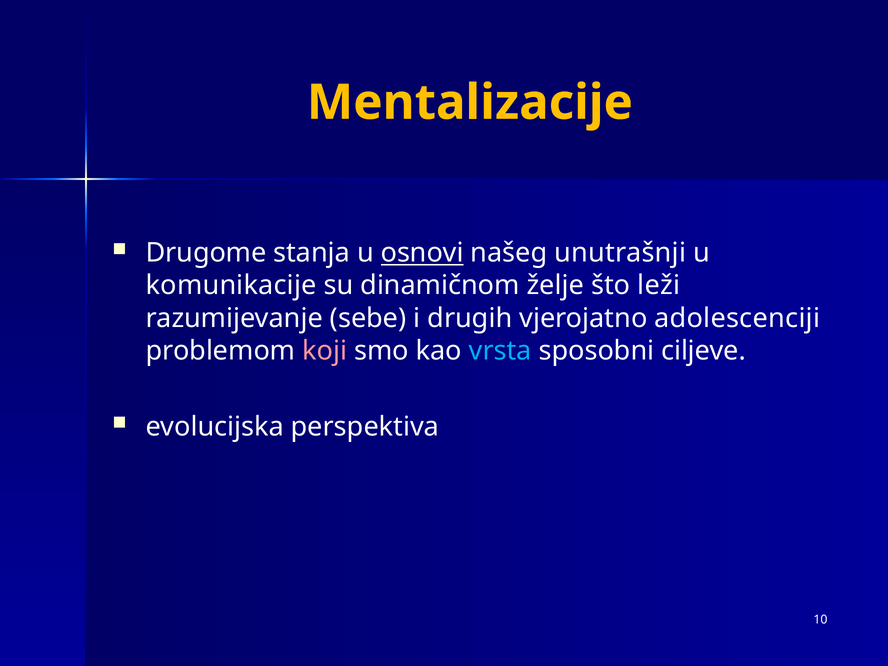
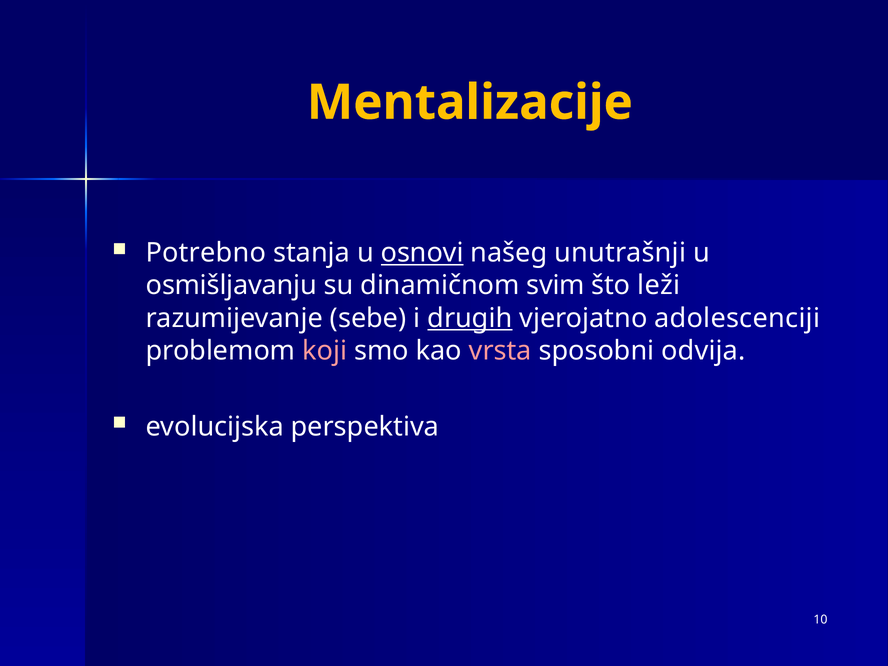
Drugome: Drugome -> Potrebno
komunikacije: komunikacije -> osmišljavanju
želje: želje -> svim
drugih underline: none -> present
vrsta colour: light blue -> pink
ciljeve: ciljeve -> odvija
